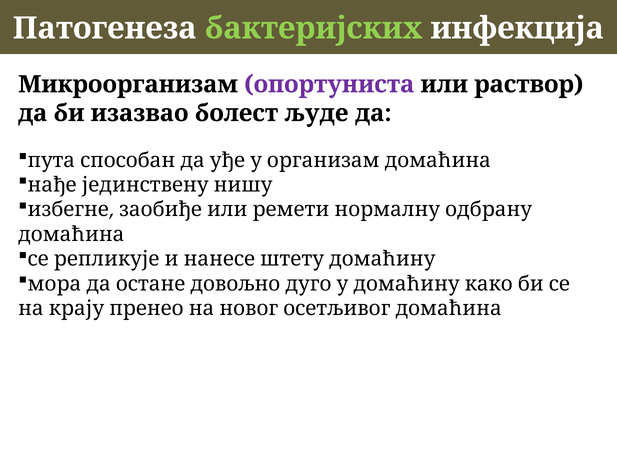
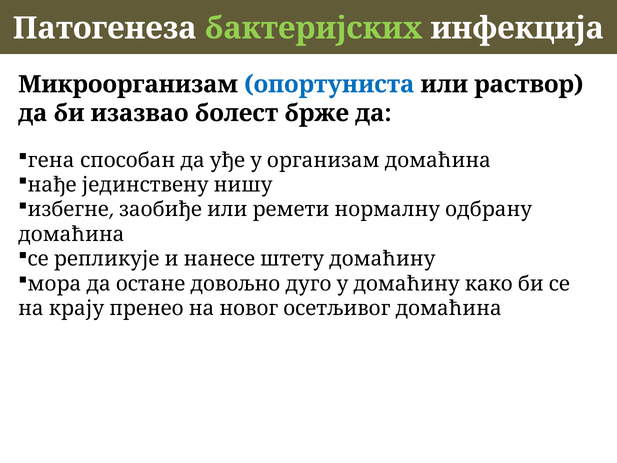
опортуниста colour: purple -> blue
људе: људе -> брже
пута: пута -> гена
